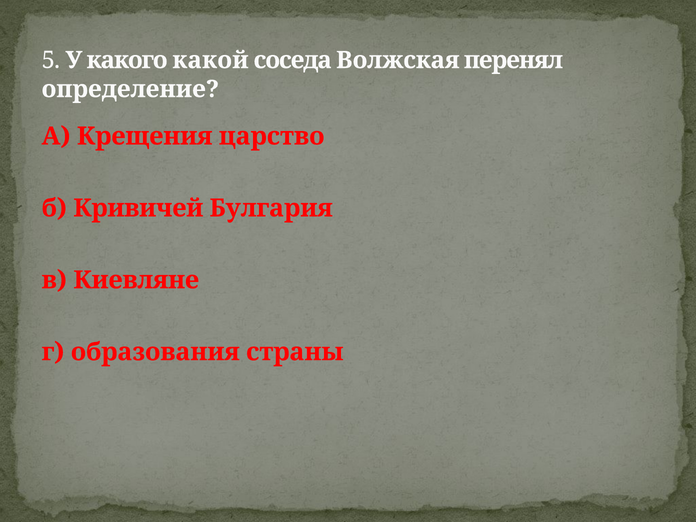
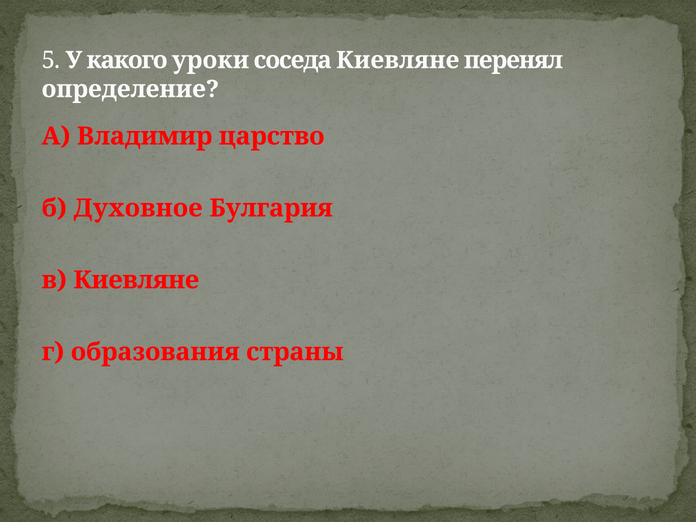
какой: какой -> уроки
соседа Волжская: Волжская -> Киевляне
Крещения: Крещения -> Владимир
Кривичей: Кривичей -> Духовное
